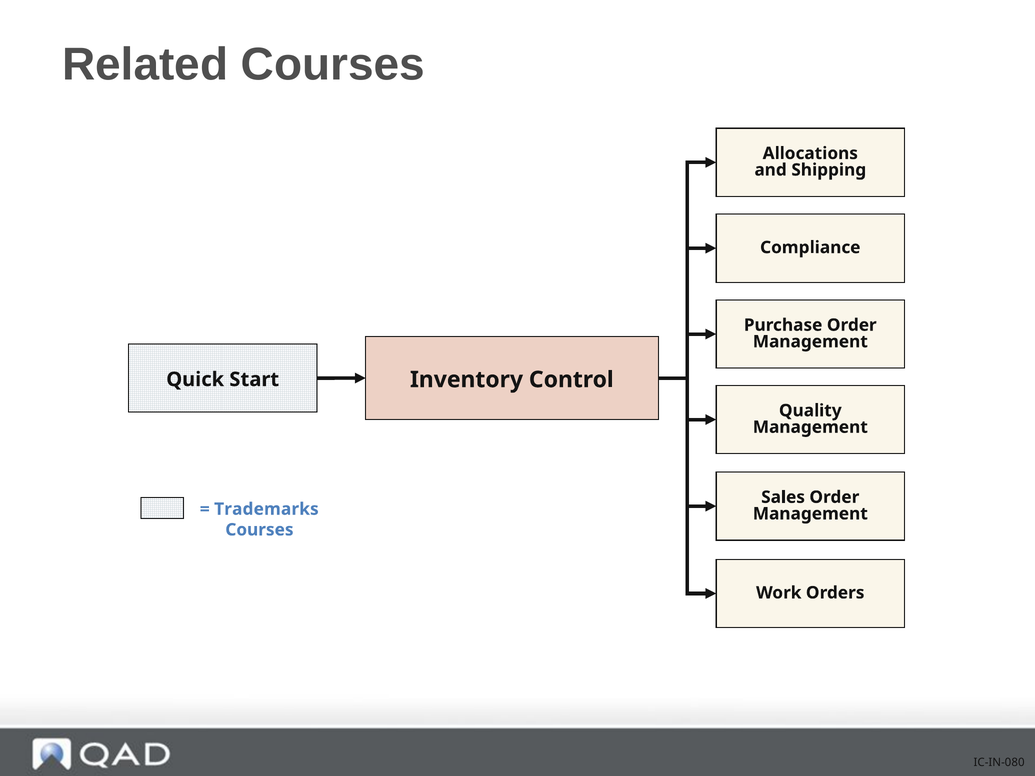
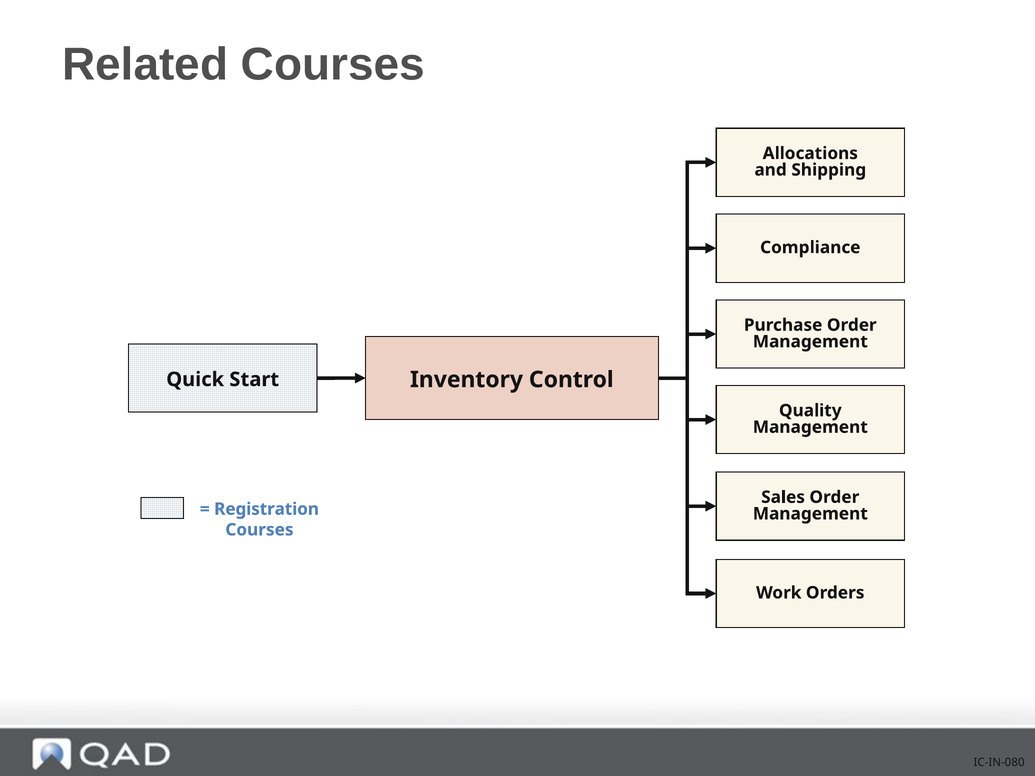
Trademarks: Trademarks -> Registration
